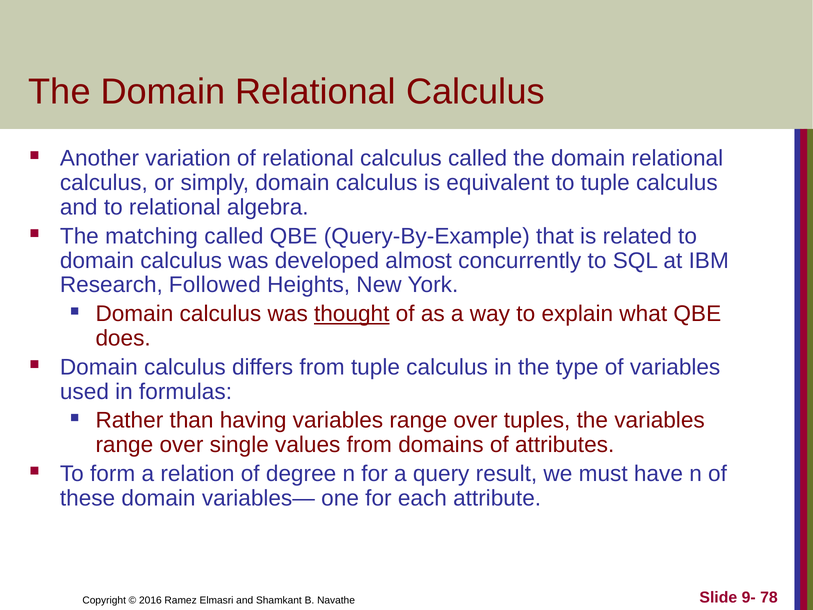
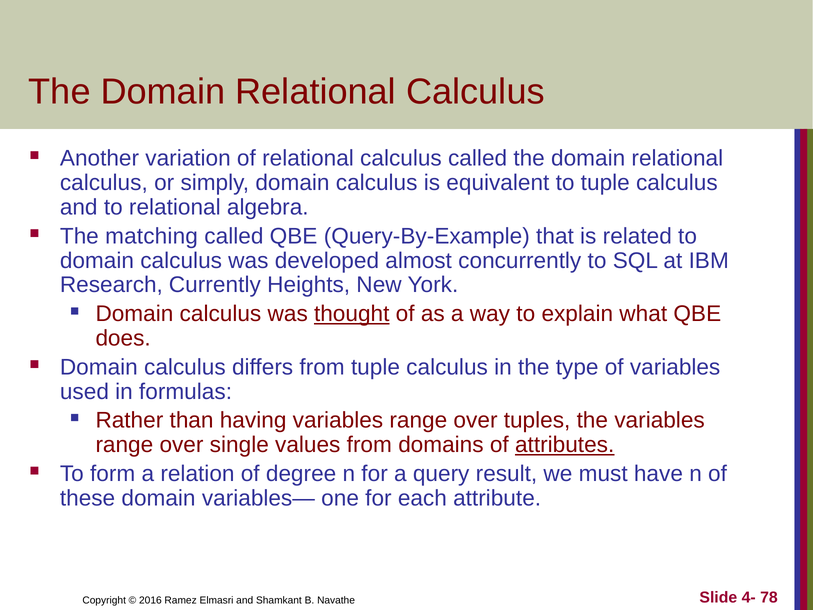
Followed: Followed -> Currently
attributes underline: none -> present
9-: 9- -> 4-
